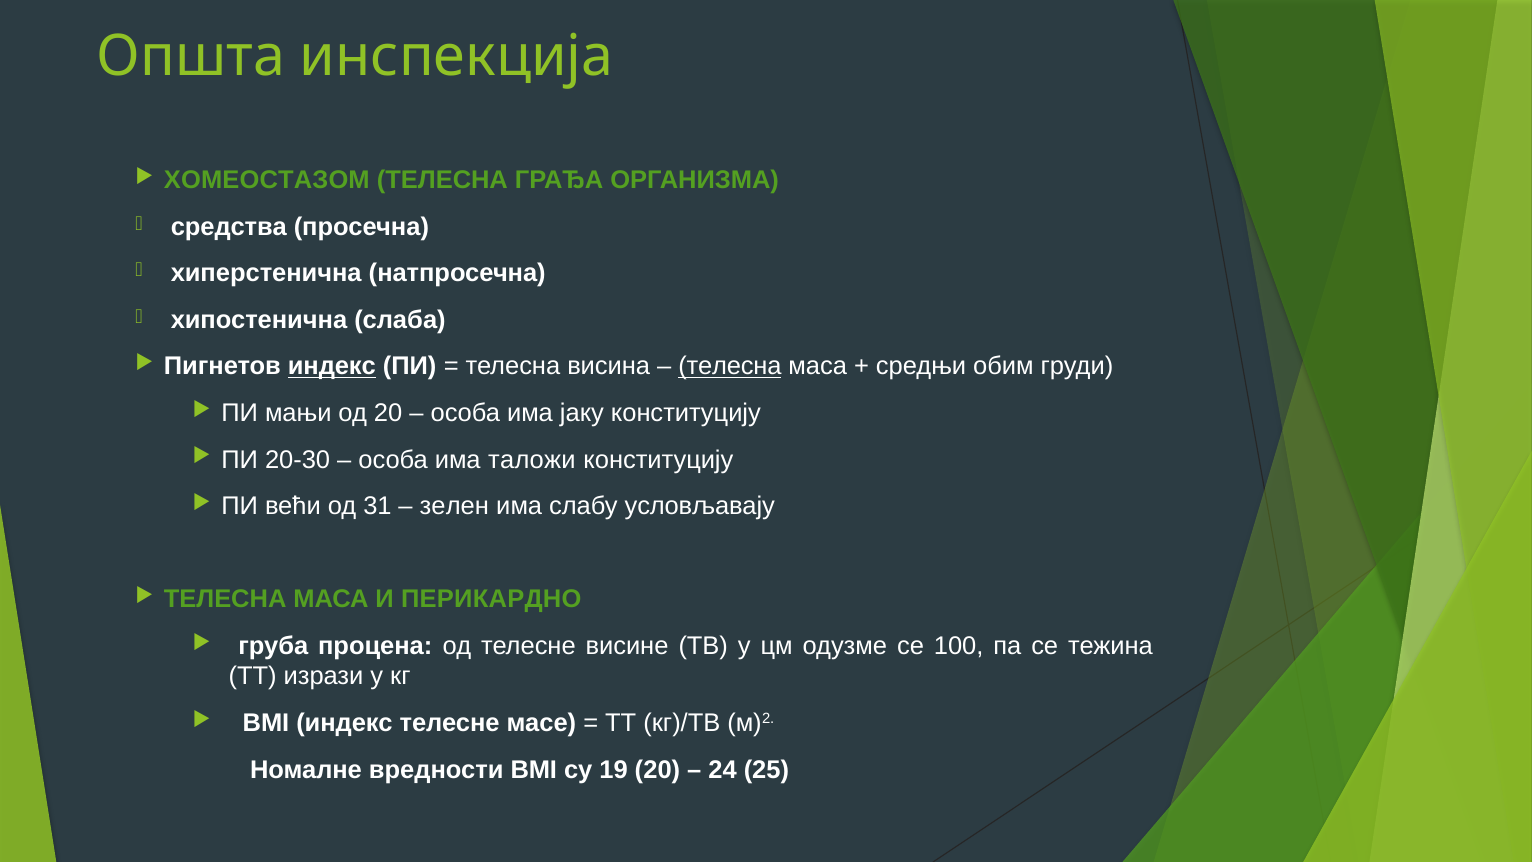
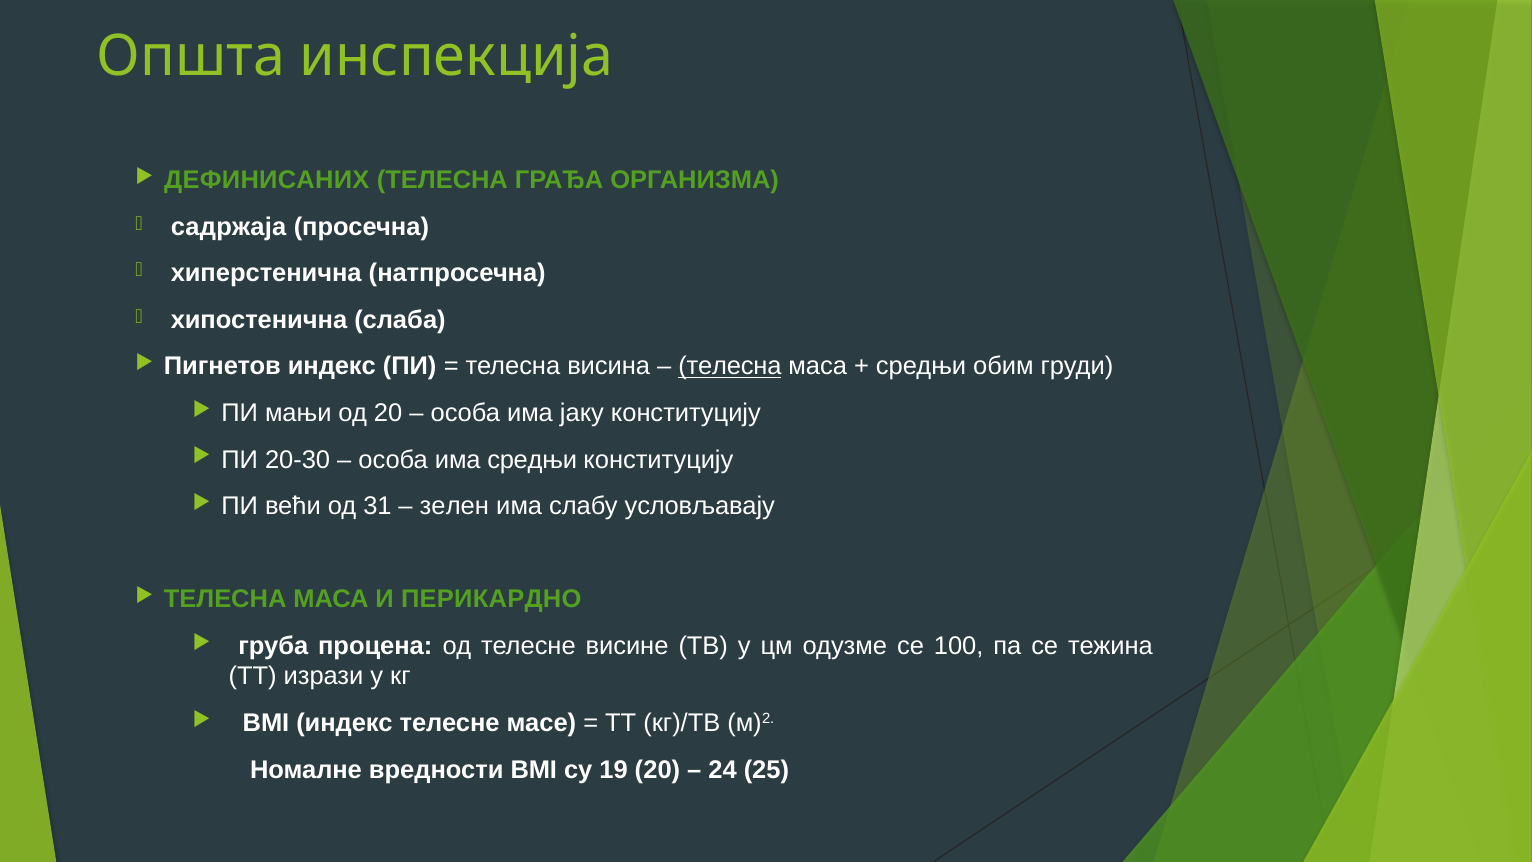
ХОМЕОСТАЗОМ: ХОМЕОСТАЗОМ -> ДЕФИНИСАНИХ
средства: средства -> садржаја
индекс at (332, 366) underline: present -> none
има таложи: таложи -> средњи
